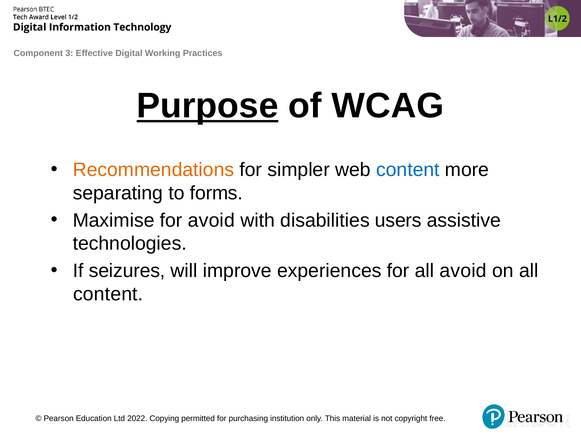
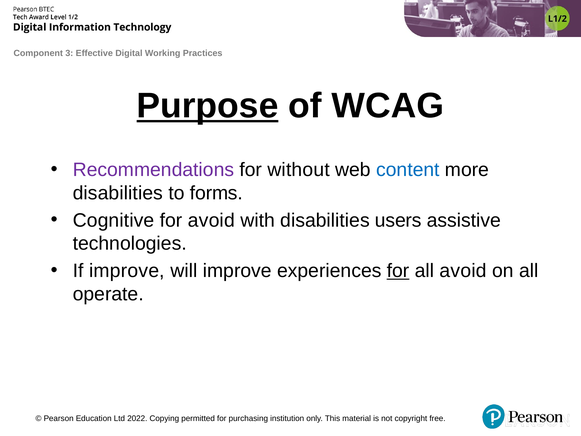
Recommendations colour: orange -> purple
simpler: simpler -> without
separating at (118, 193): separating -> disabilities
Maximise: Maximise -> Cognitive
If seizures: seizures -> improve
for at (398, 271) underline: none -> present
content at (108, 294): content -> operate
